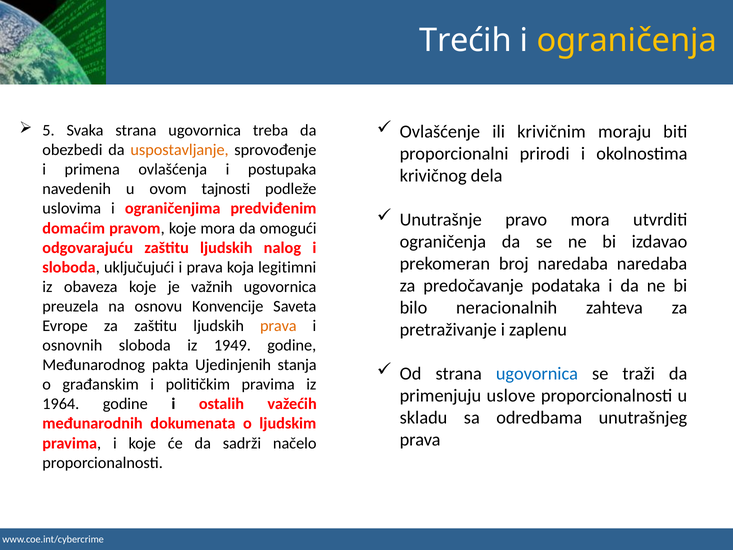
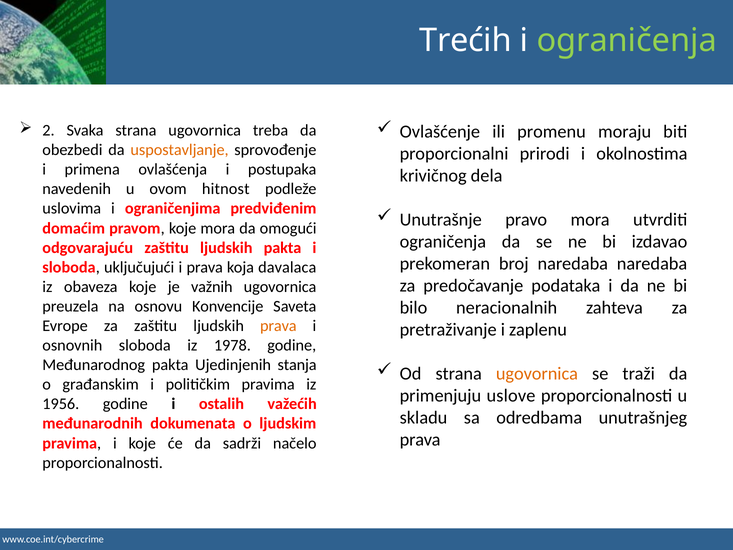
ograničenja at (627, 41) colour: yellow -> light green
5: 5 -> 2
krivičnim: krivičnim -> promenu
tajnosti: tajnosti -> hitnost
ljudskih nalog: nalog -> pakta
legitimni: legitimni -> davalaca
1949: 1949 -> 1978
ugovornica at (537, 374) colour: blue -> orange
1964: 1964 -> 1956
